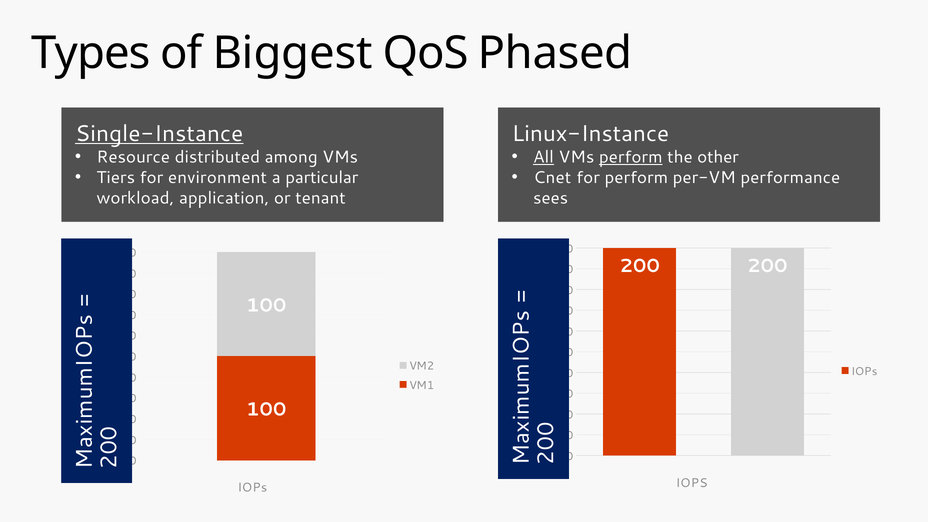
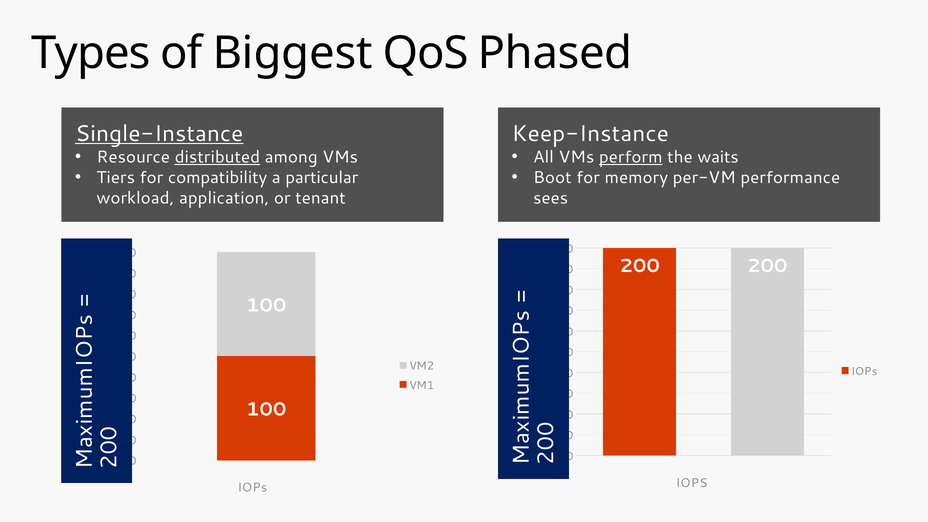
Linux-Instance: Linux-Instance -> Keep-Instance
distributed underline: none -> present
All underline: present -> none
other: other -> waits
environment: environment -> compatibility
Cnet: Cnet -> Boot
for perform: perform -> memory
